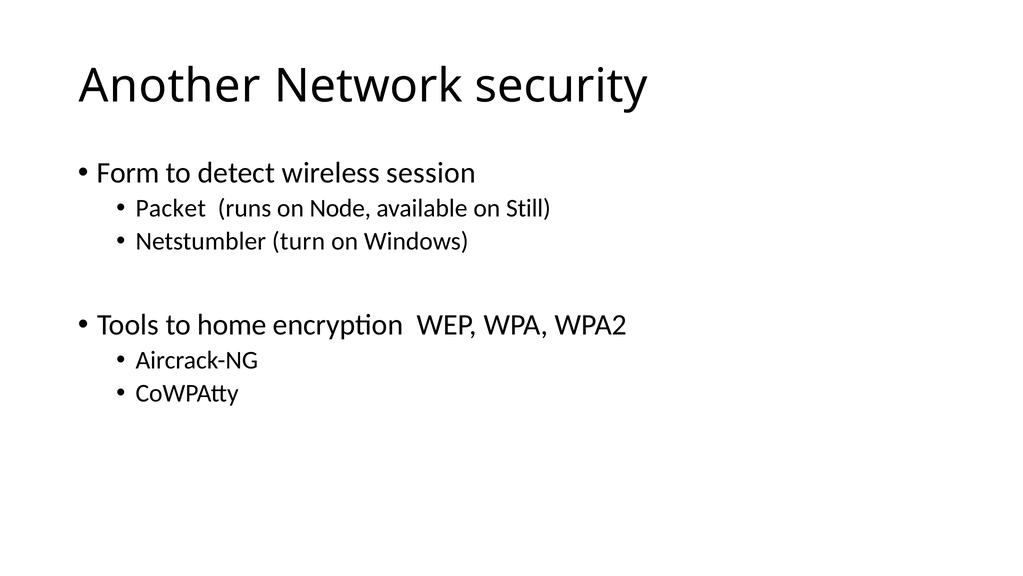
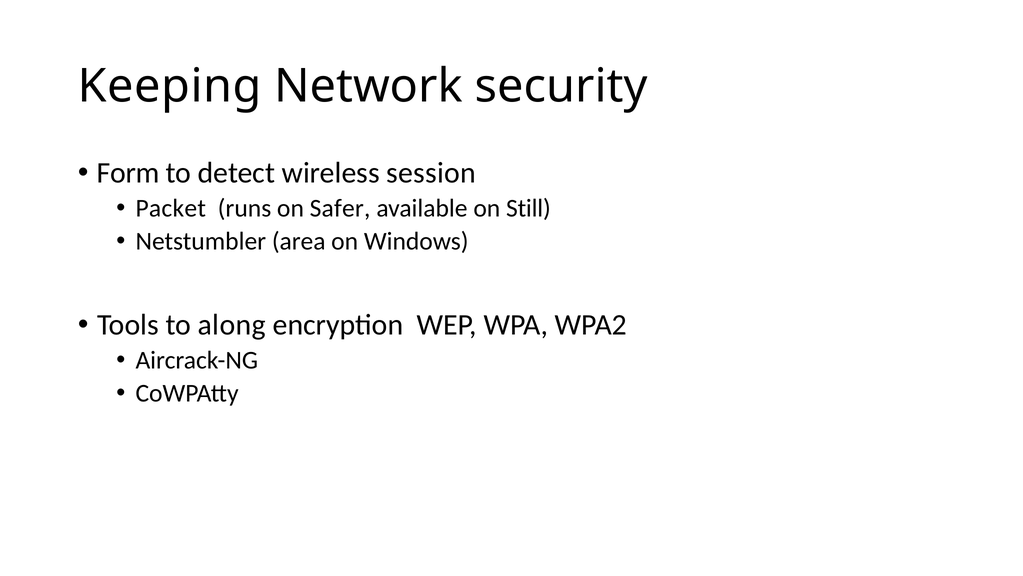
Another: Another -> Keeping
Node: Node -> Safer
turn: turn -> area
home: home -> along
